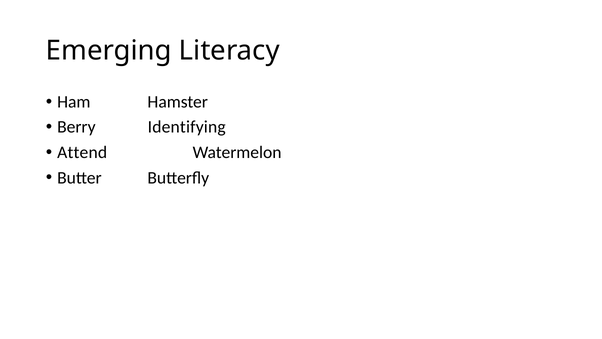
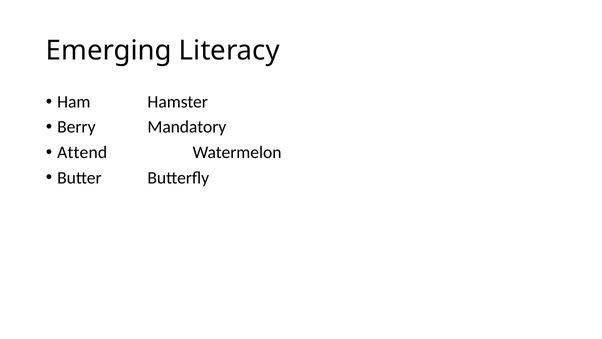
Identifying: Identifying -> Mandatory
